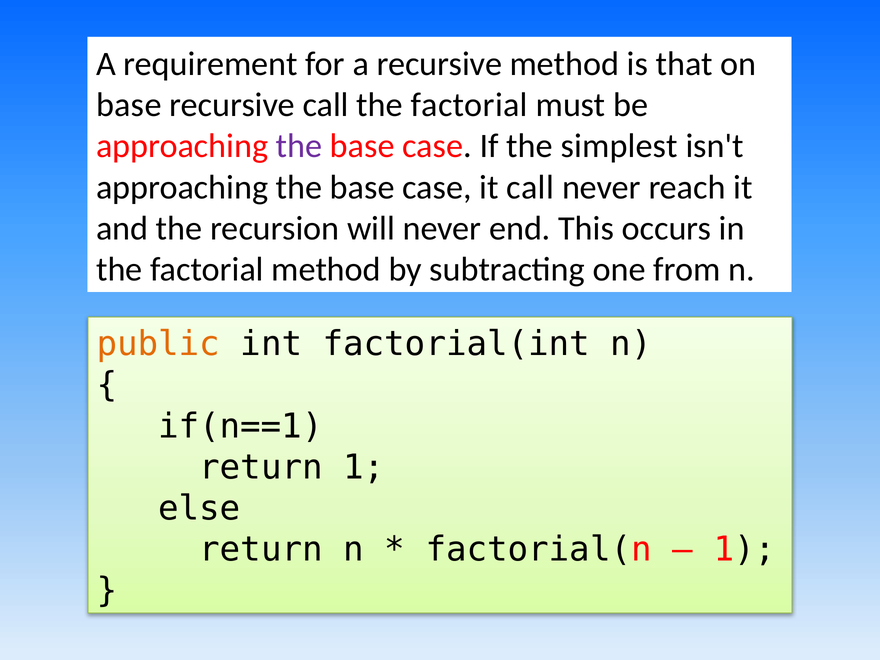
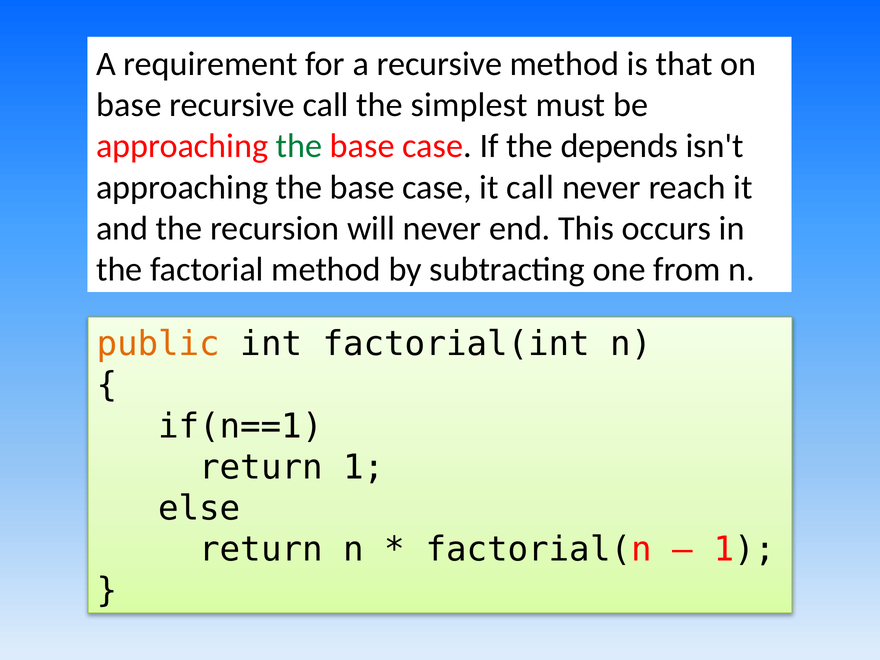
call the factorial: factorial -> simplest
the at (299, 146) colour: purple -> green
simplest: simplest -> depends
